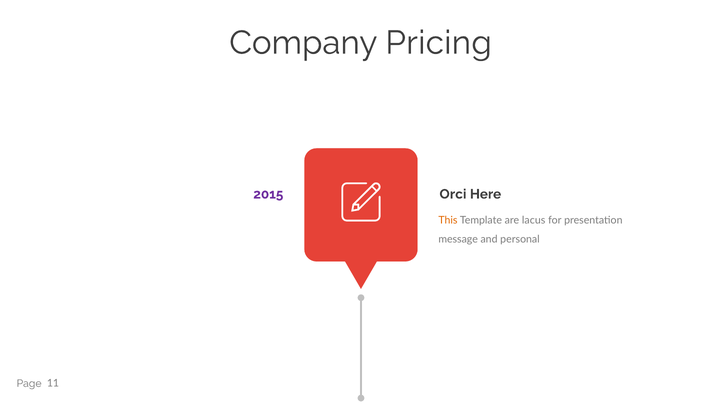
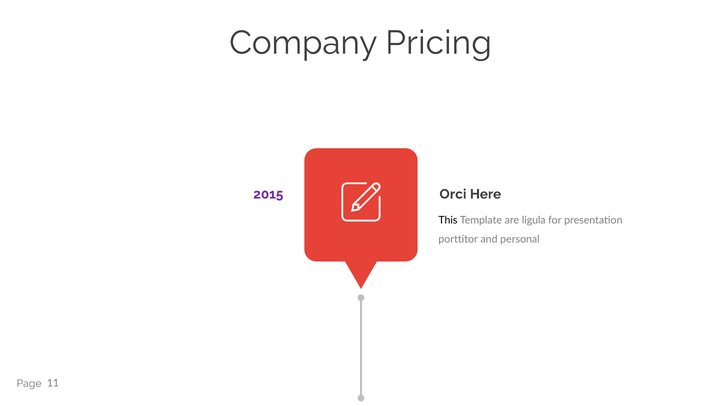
This colour: orange -> black
lacus: lacus -> ligula
message: message -> porttitor
